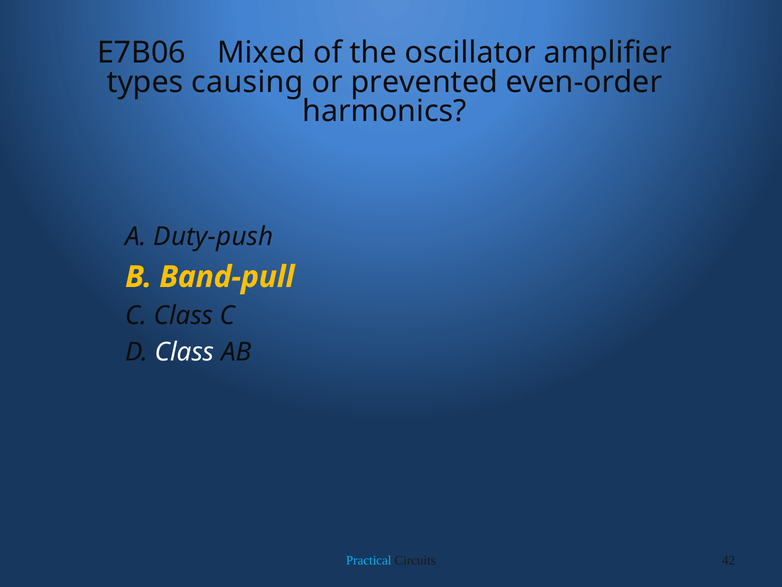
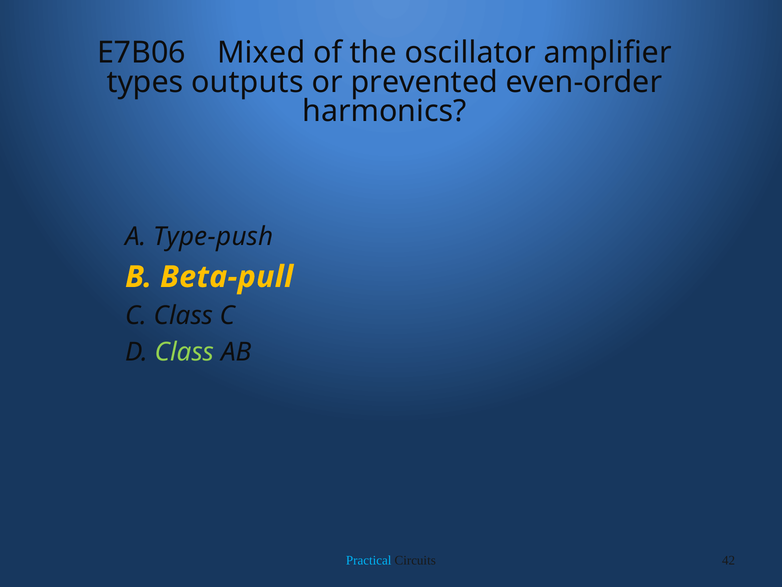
causing: causing -> outputs
Duty-push: Duty-push -> Type-push
Band-pull: Band-pull -> Beta-pull
Class at (185, 352) colour: white -> light green
